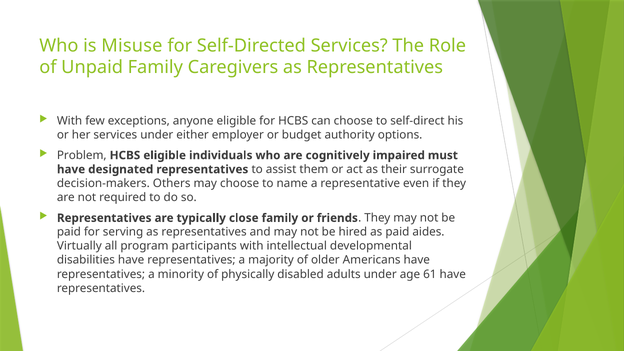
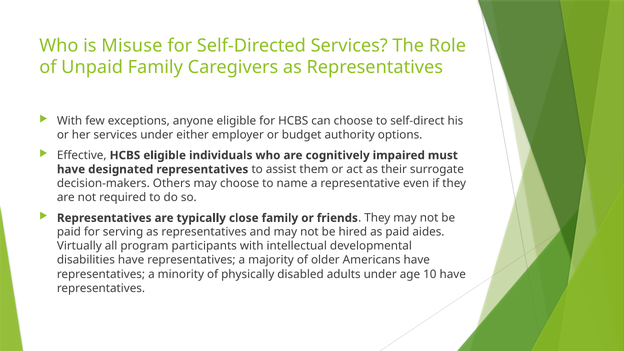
Problem: Problem -> Effective
61: 61 -> 10
